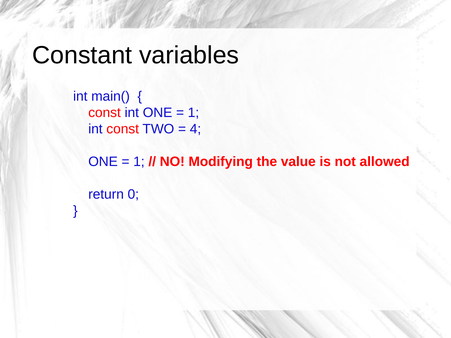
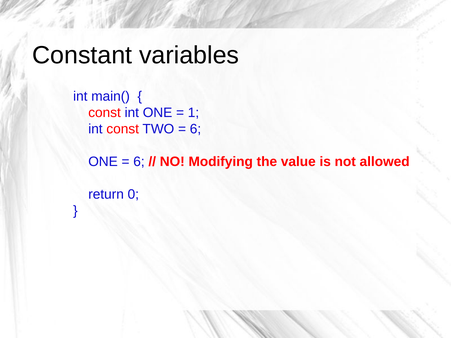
4 at (196, 129): 4 -> 6
1 at (139, 162): 1 -> 6
